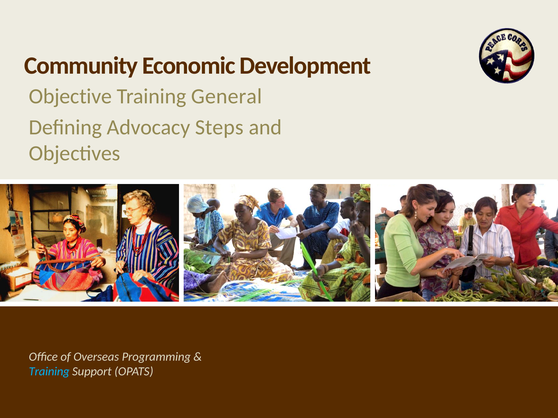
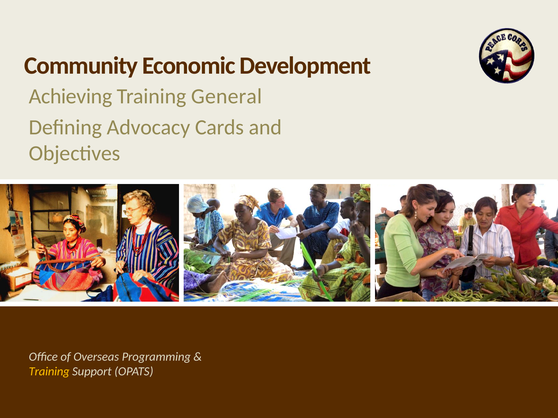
Objective: Objective -> Achieving
Steps: Steps -> Cards
Training at (49, 372) colour: light blue -> yellow
